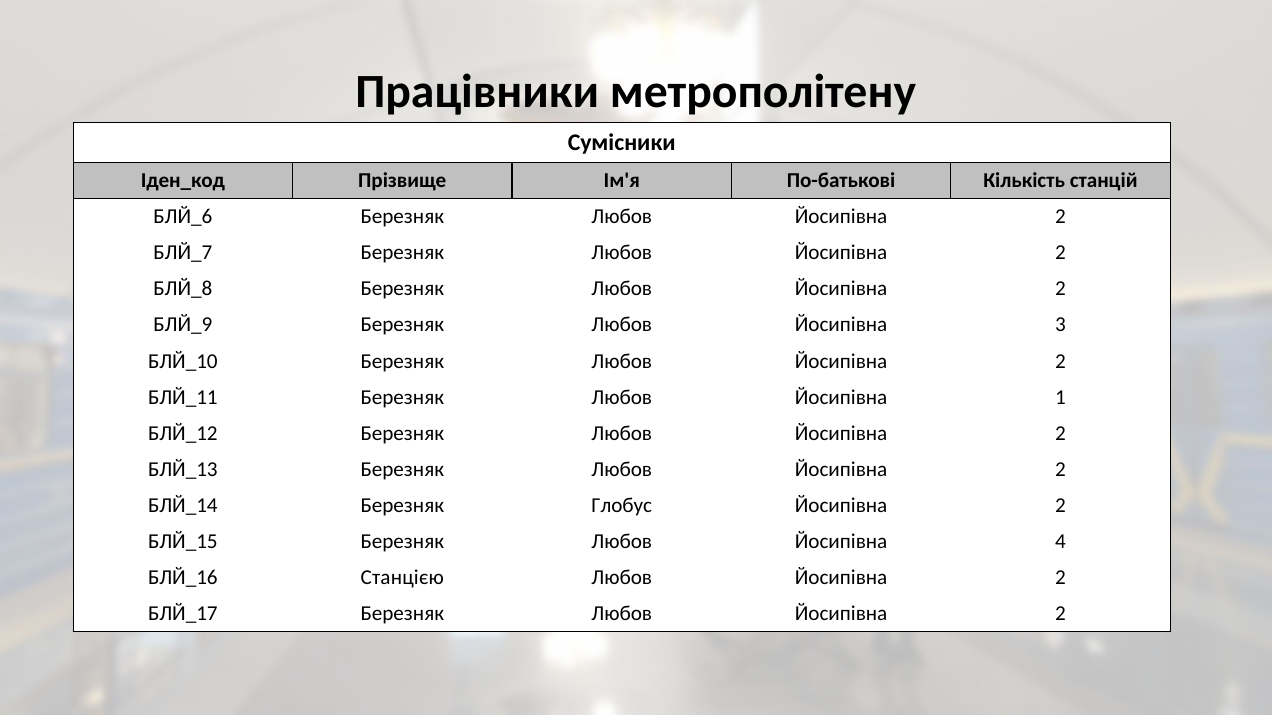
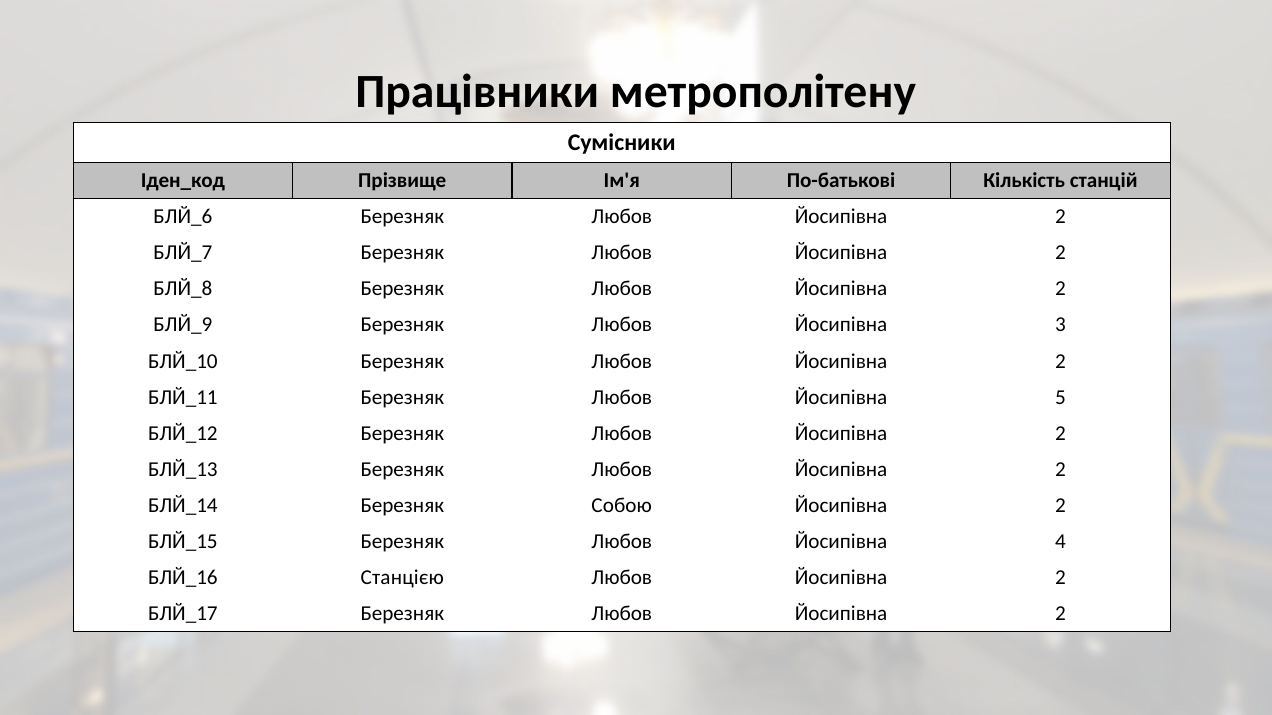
1: 1 -> 5
Глобус: Глобус -> Собою
